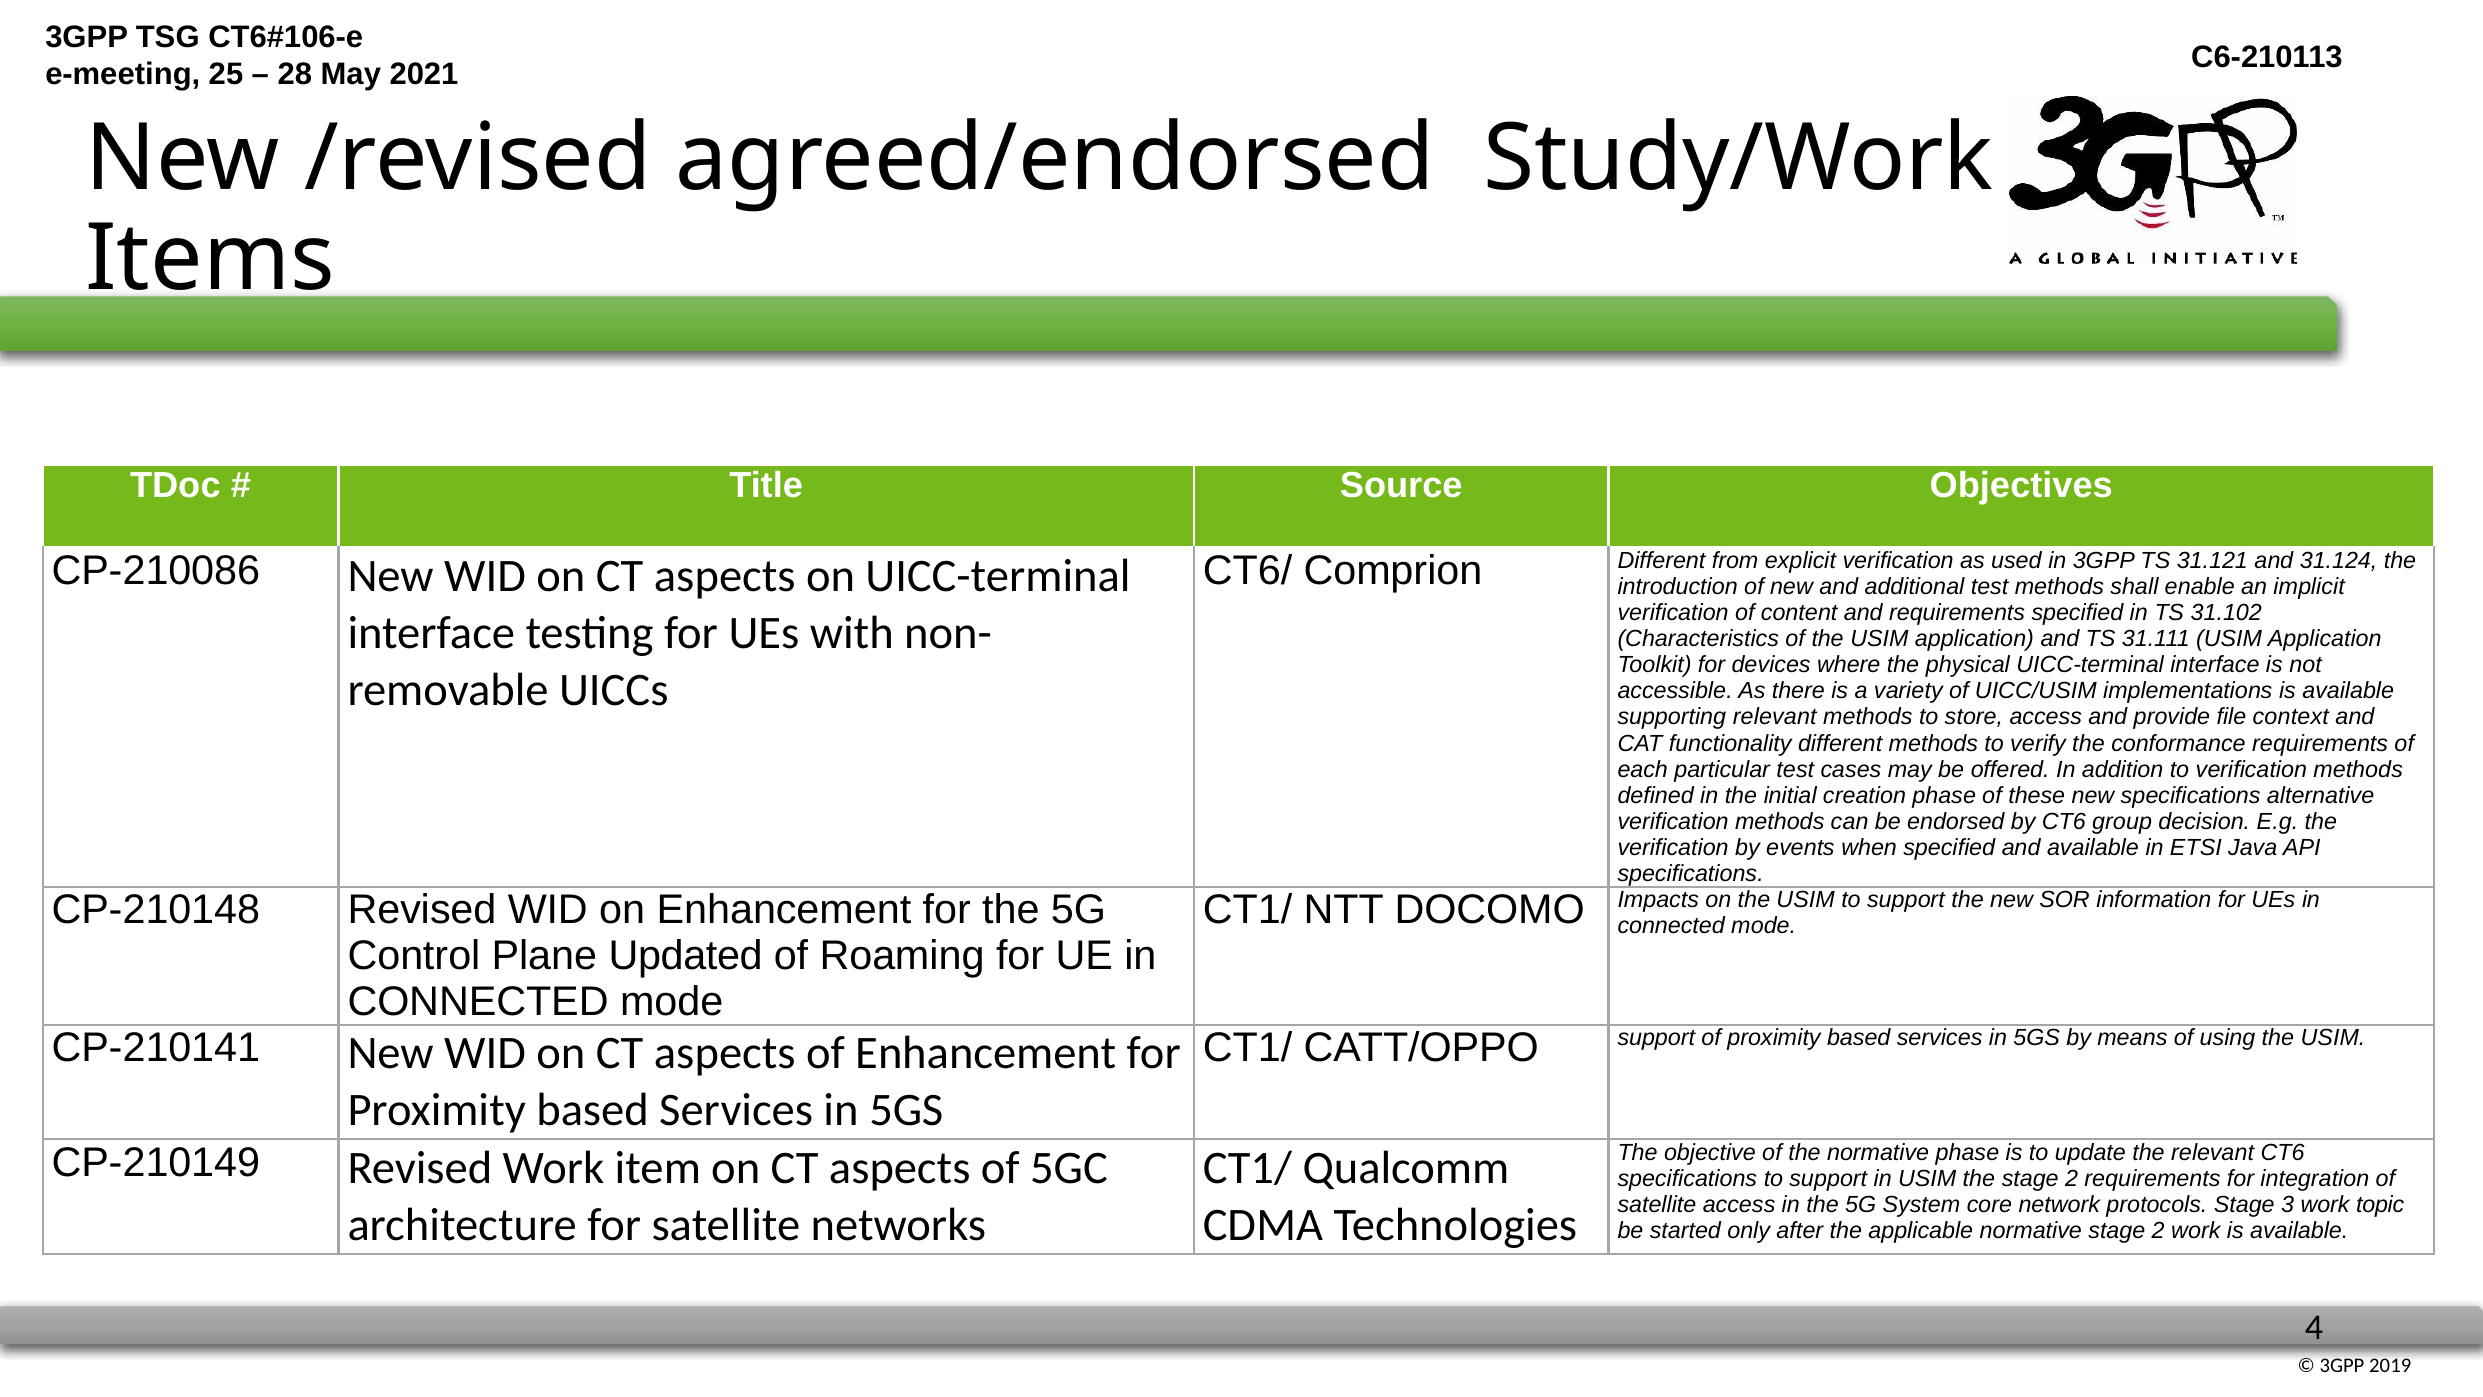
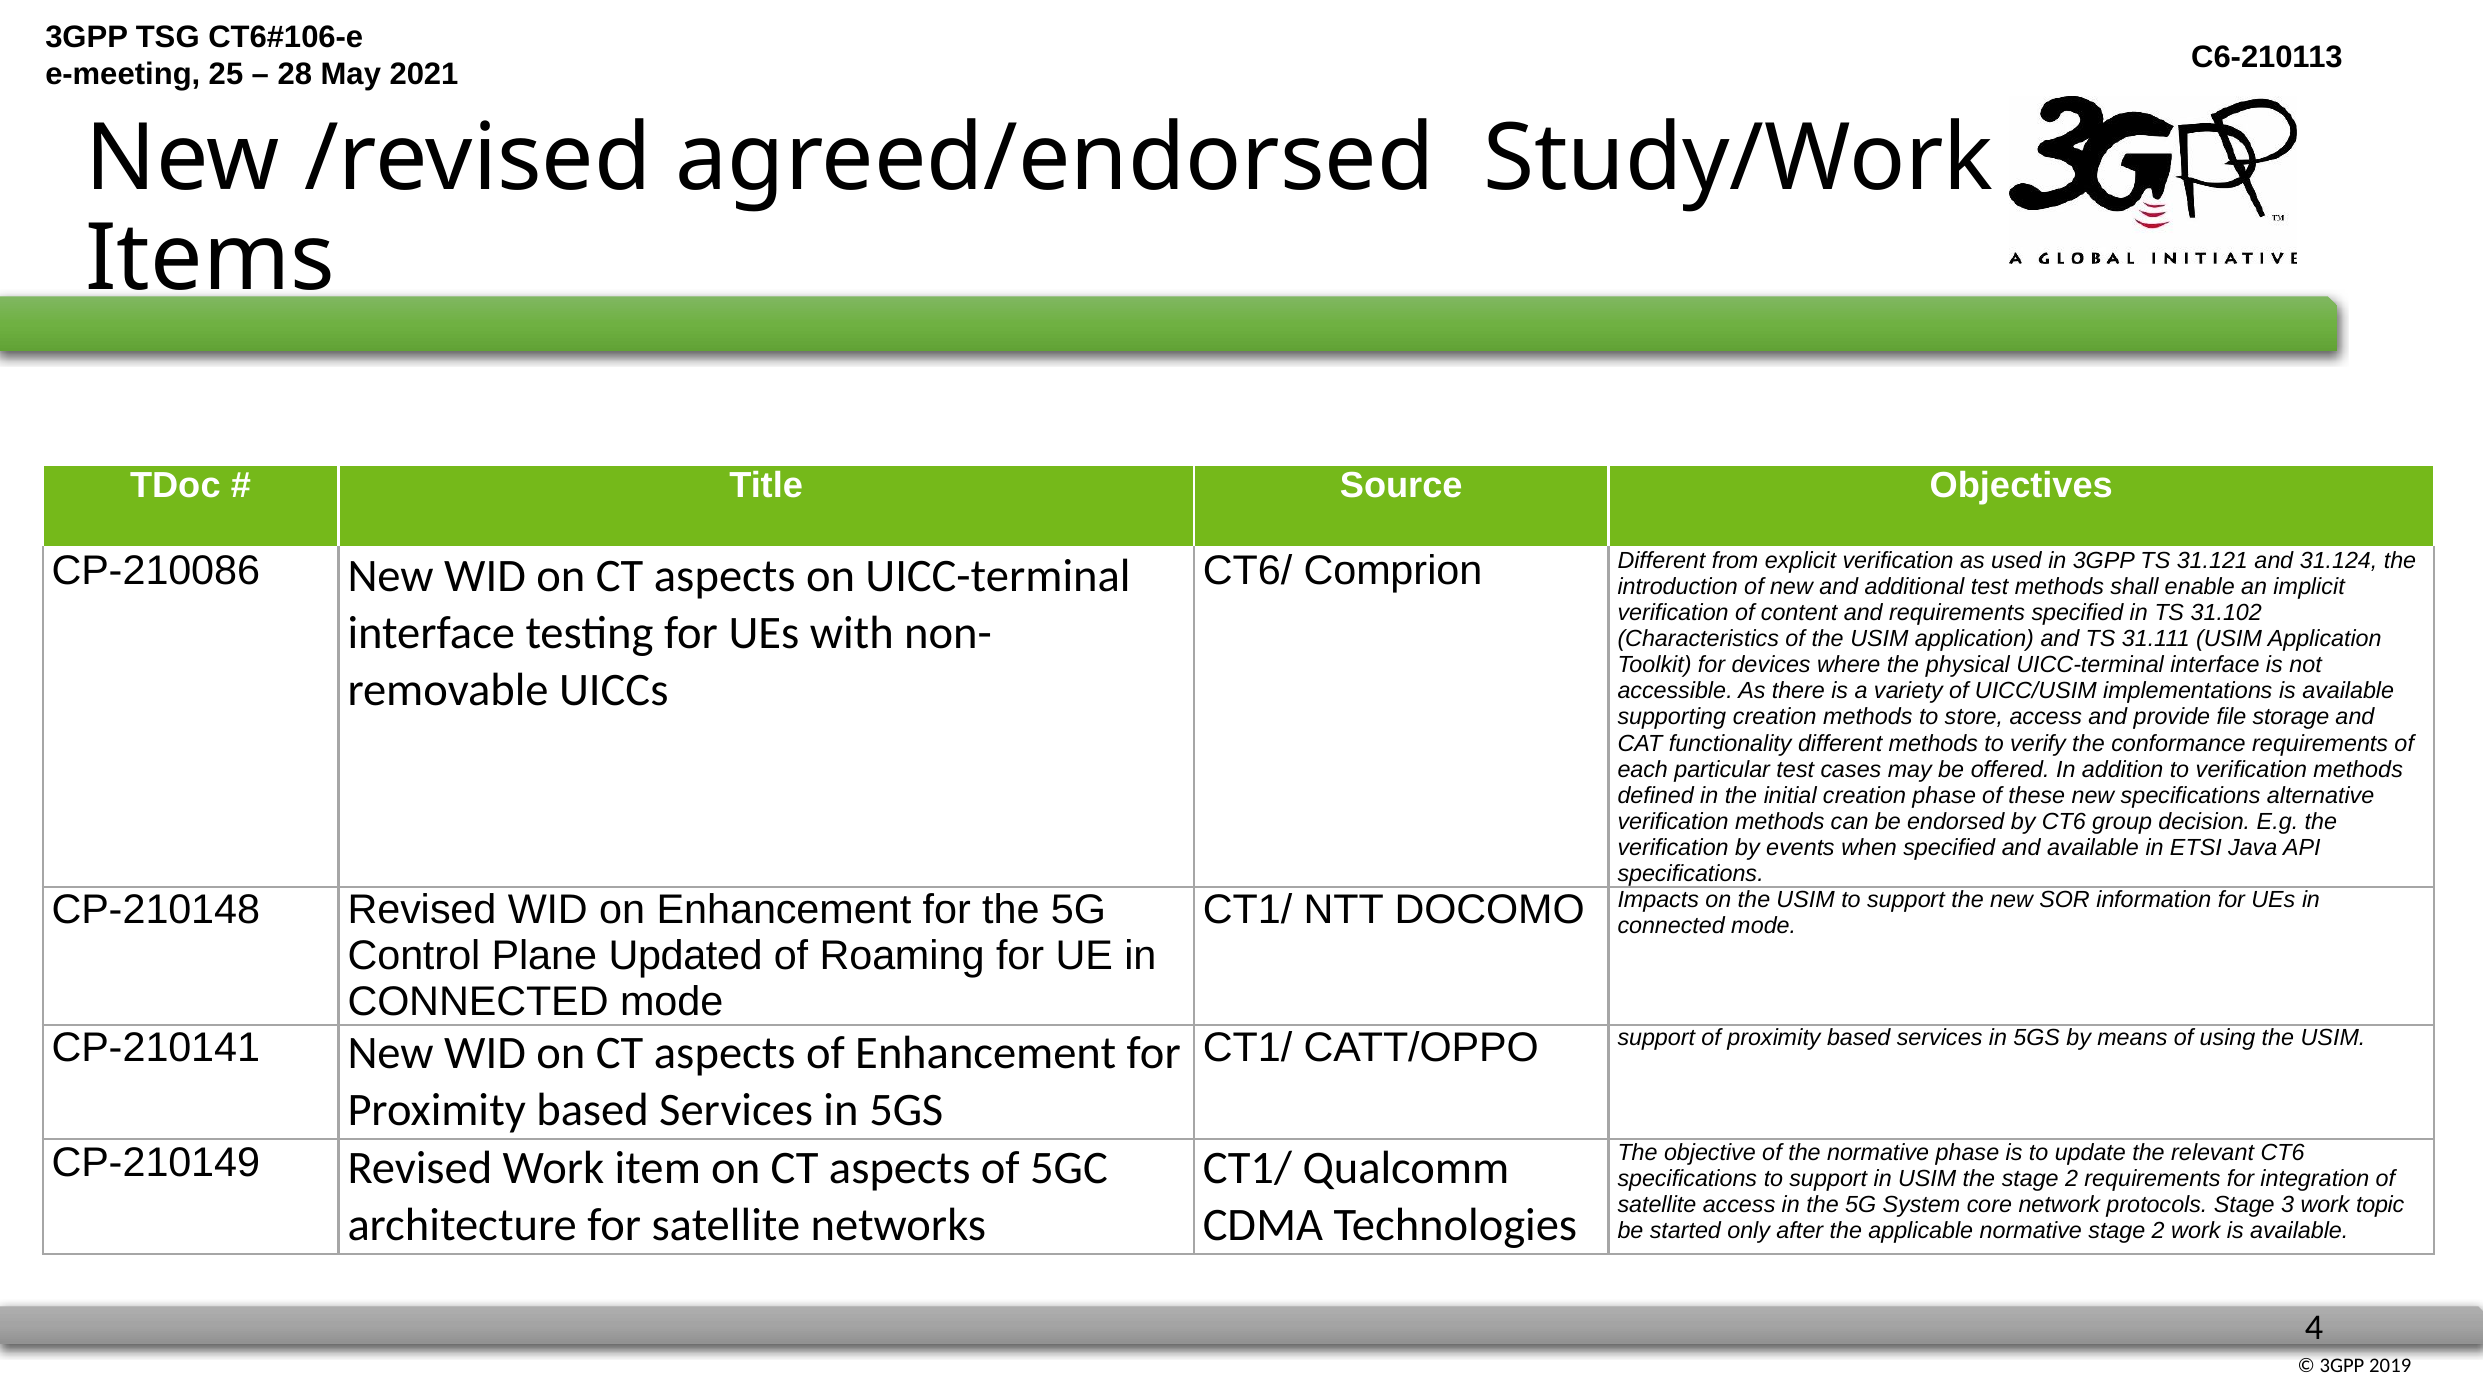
supporting relevant: relevant -> creation
context: context -> storage
